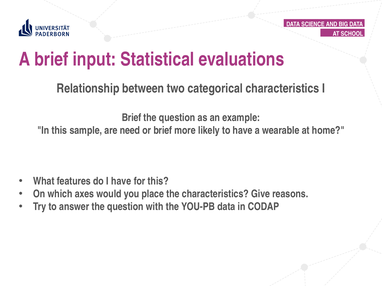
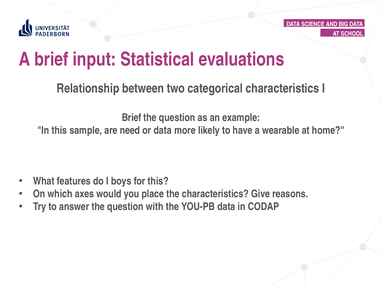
or brief: brief -> data
I have: have -> boys
